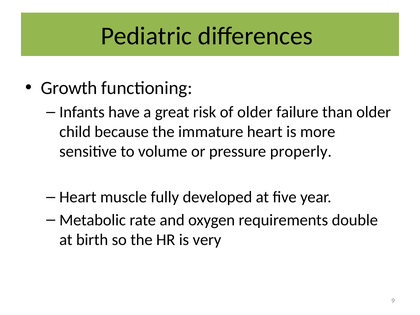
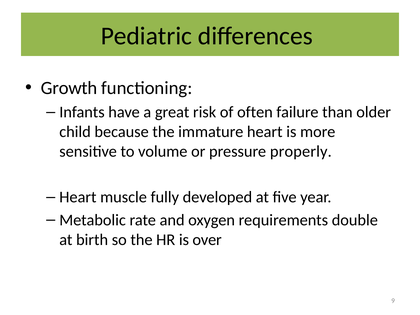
of older: older -> often
very: very -> over
